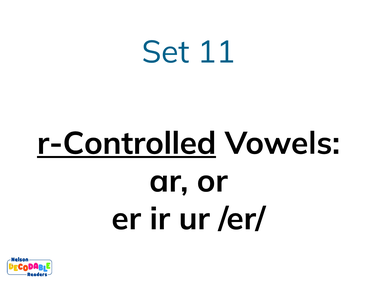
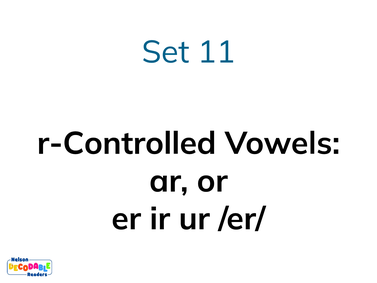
r-Controlled underline: present -> none
